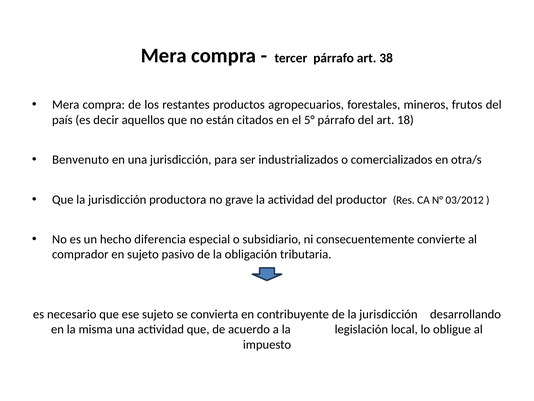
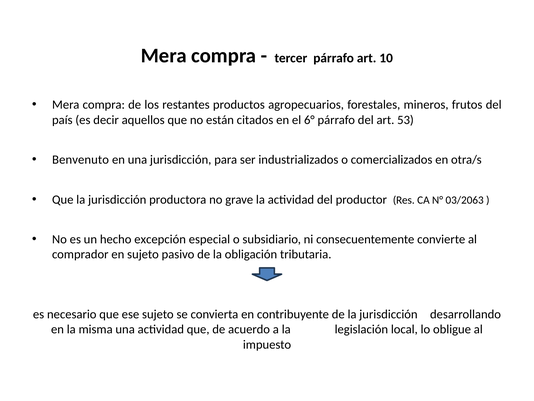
38: 38 -> 10
5°: 5° -> 6°
18: 18 -> 53
03/2012: 03/2012 -> 03/2063
diferencia: diferencia -> excepción
